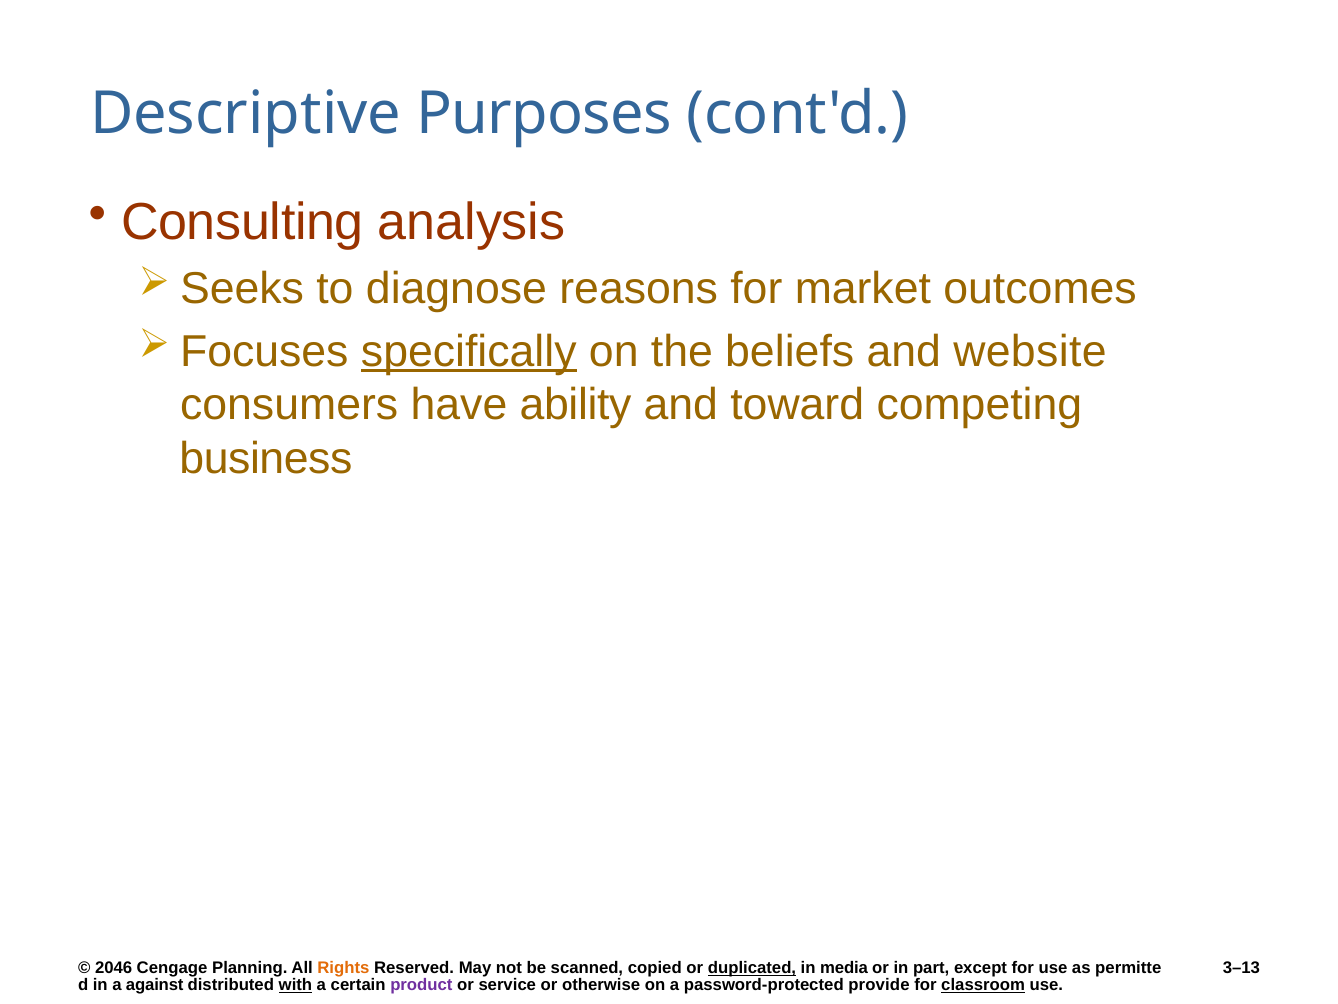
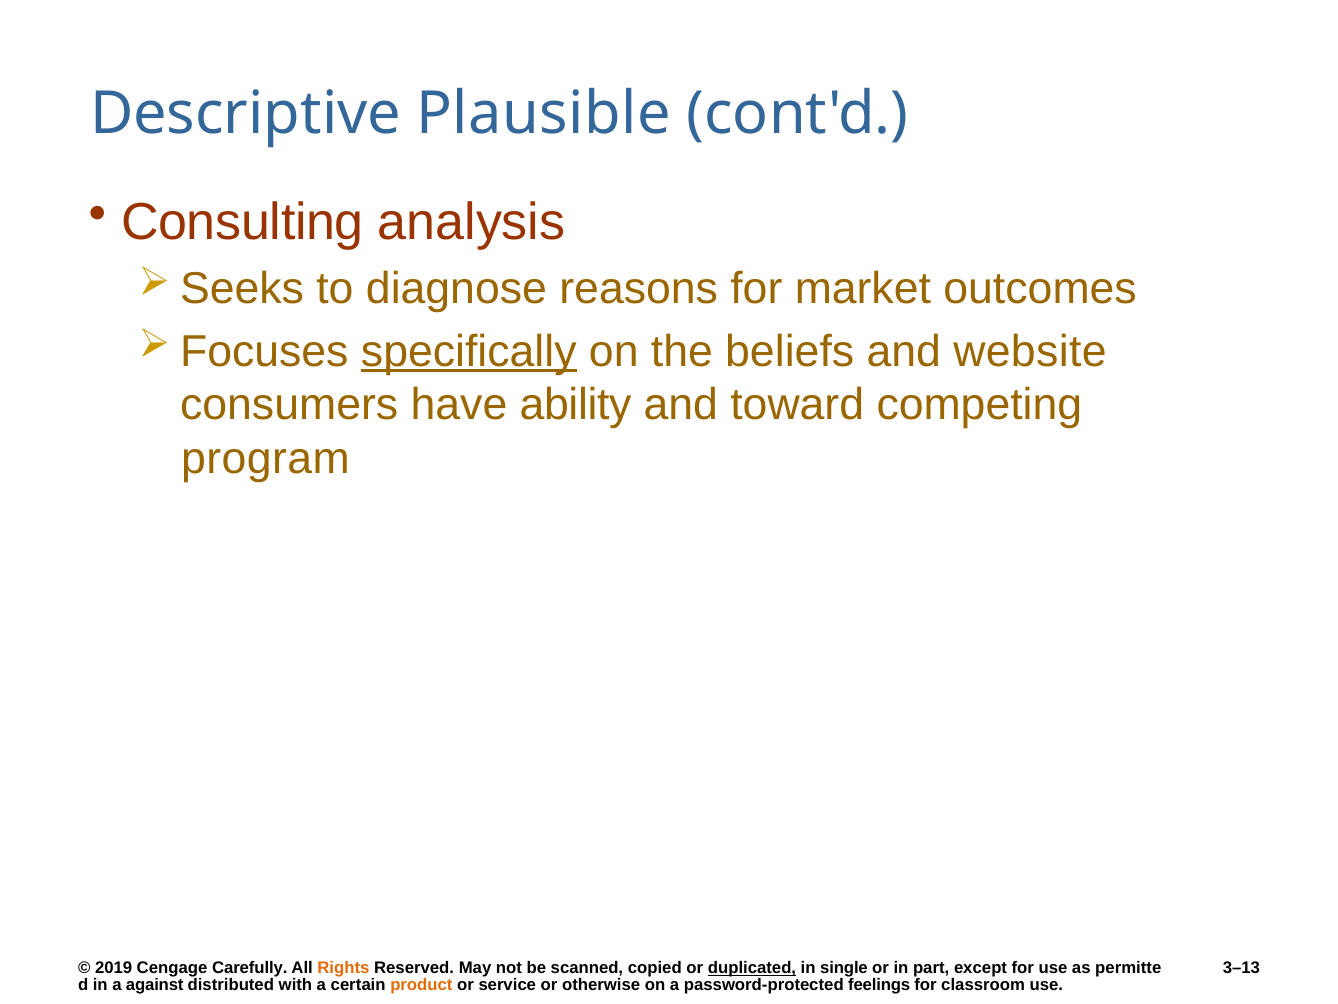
Purposes: Purposes -> Plausible
business: business -> program
2046: 2046 -> 2019
Planning: Planning -> Carefully
media: media -> single
with underline: present -> none
product colour: purple -> orange
provide: provide -> feelings
classroom underline: present -> none
